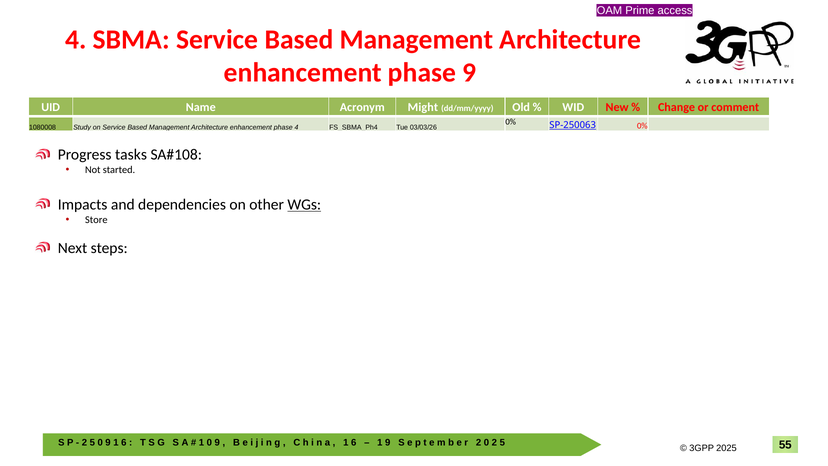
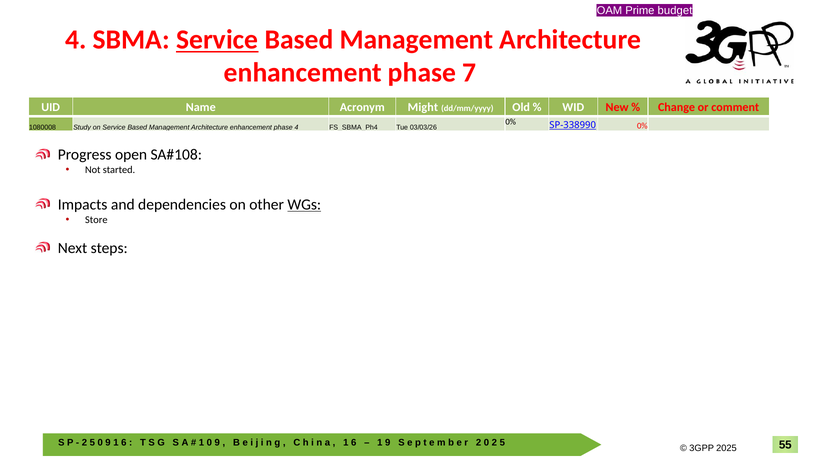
access: access -> budget
Service at (217, 40) underline: none -> present
phase 9: 9 -> 7
SP-250063: SP-250063 -> SP-338990
tasks: tasks -> open
